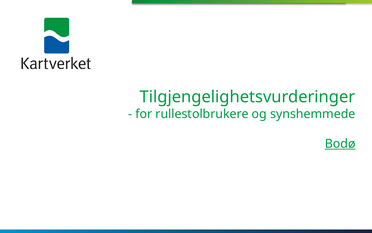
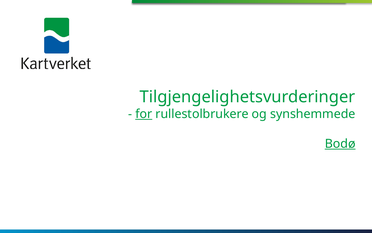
for underline: none -> present
